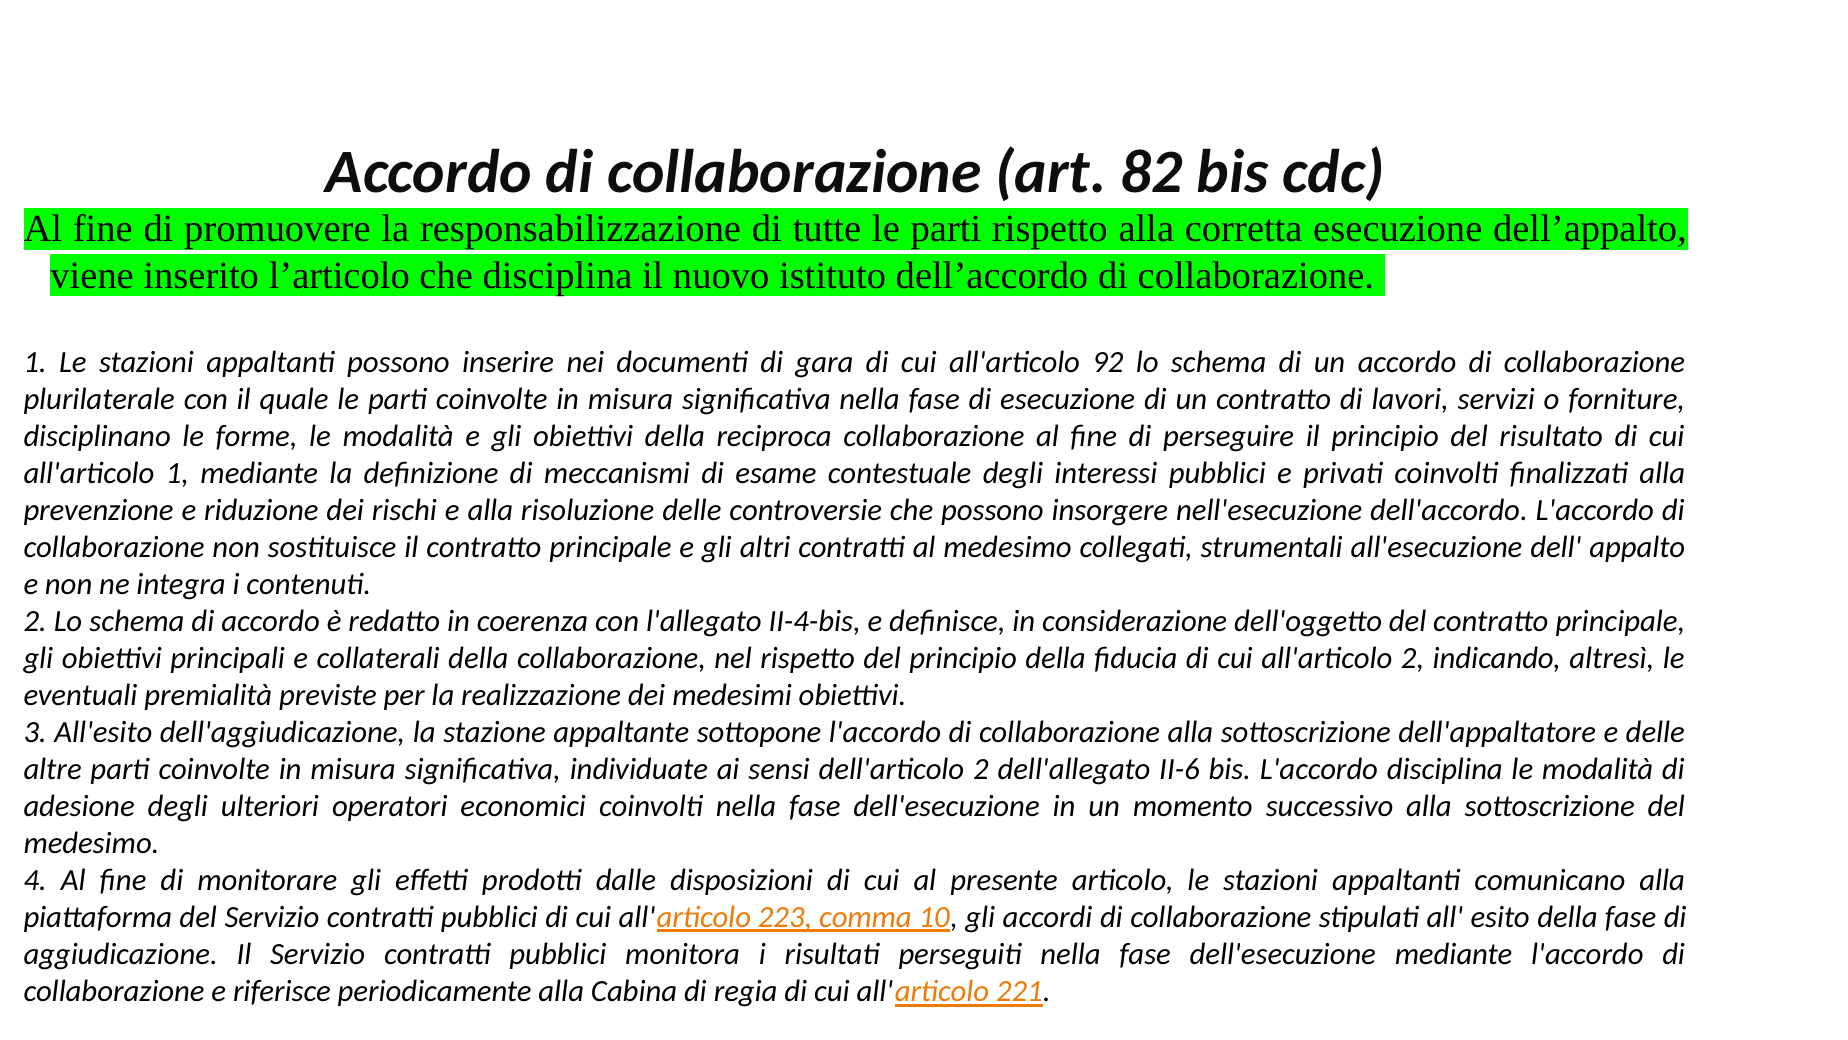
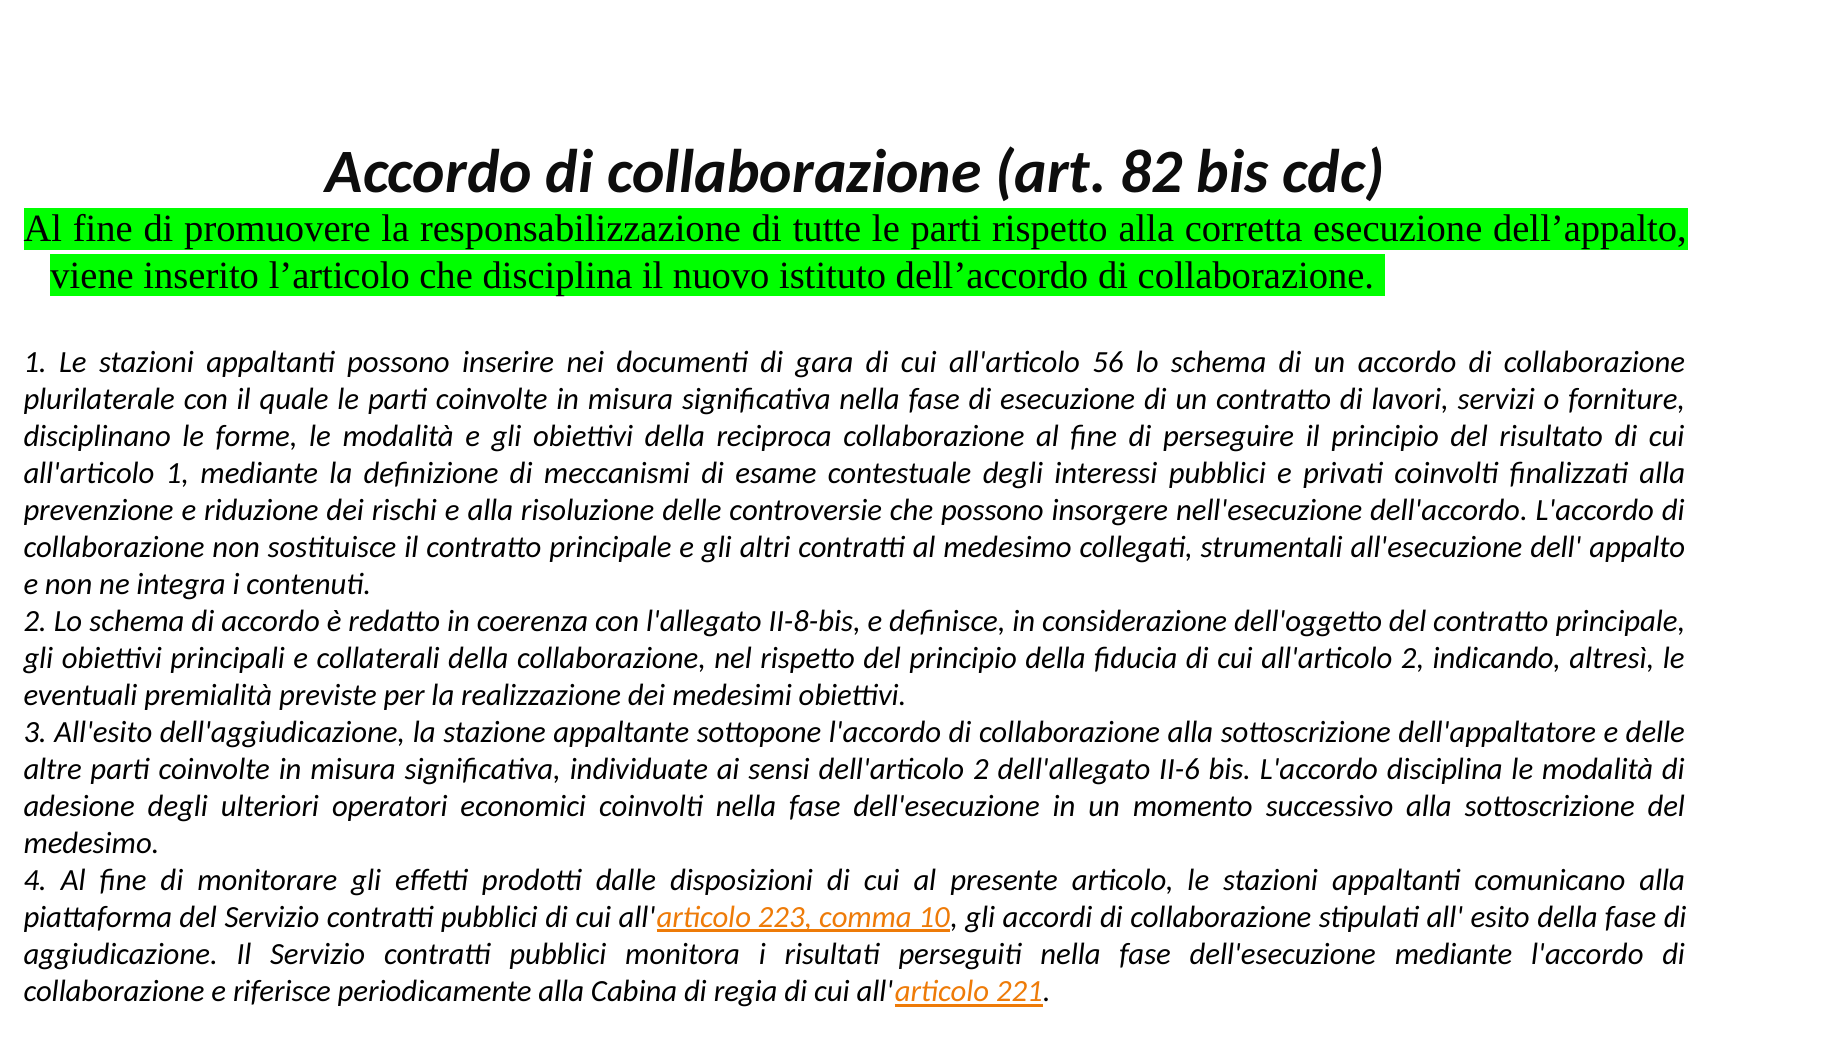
92: 92 -> 56
II-4-bis: II-4-bis -> II-8-bis
